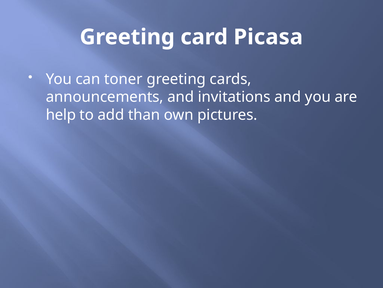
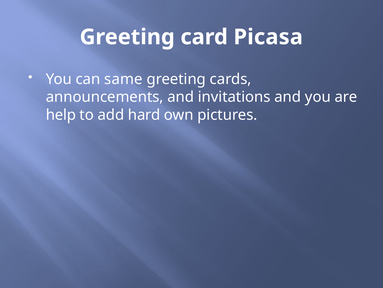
toner: toner -> same
than: than -> hard
